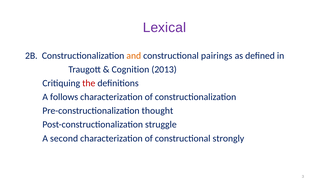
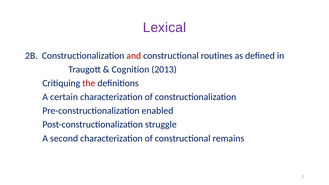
and colour: orange -> red
pairings: pairings -> routines
follows: follows -> certain
thought: thought -> enabled
strongly: strongly -> remains
